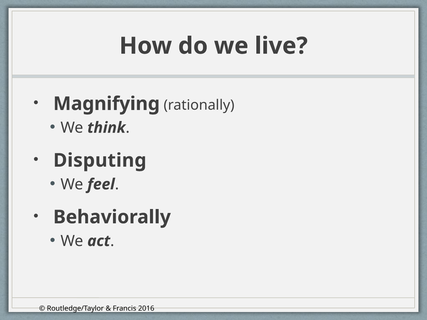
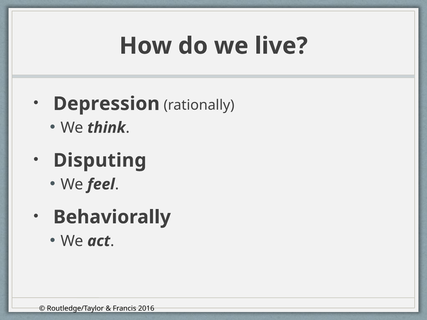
Magnifying: Magnifying -> Depression
